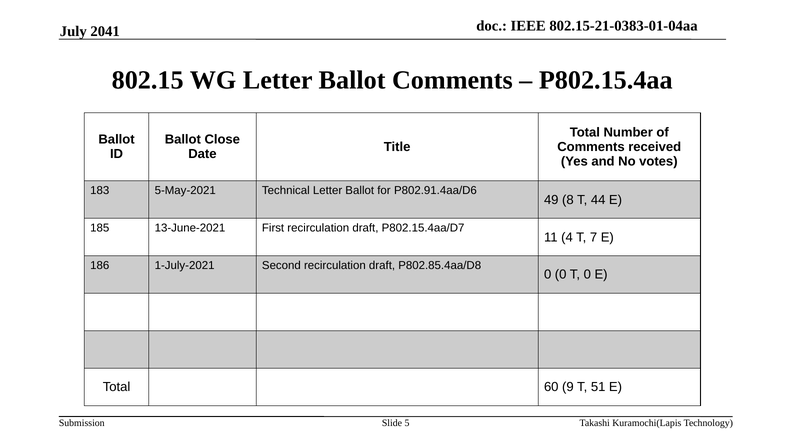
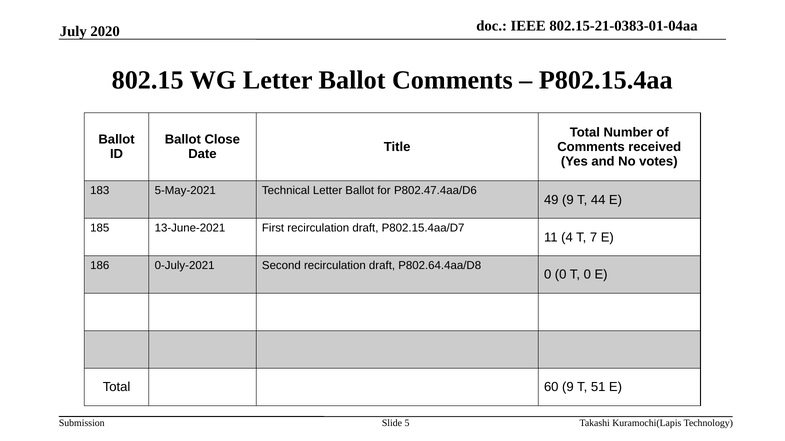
2041: 2041 -> 2020
P802.91.4aa/D6: P802.91.4aa/D6 -> P802.47.4aa/D6
49 8: 8 -> 9
1-July-2021: 1-July-2021 -> 0-July-2021
P802.85.4aa/D8: P802.85.4aa/D8 -> P802.64.4aa/D8
